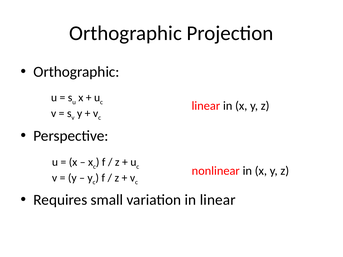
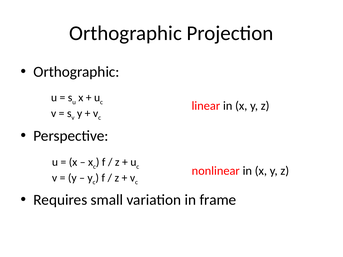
in linear: linear -> frame
